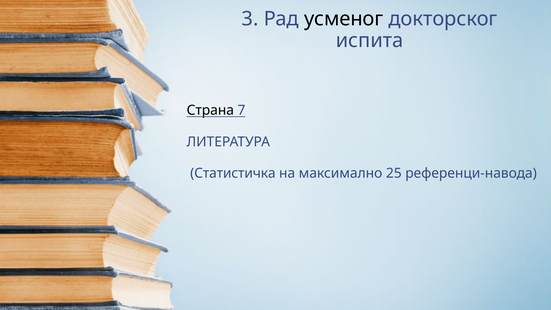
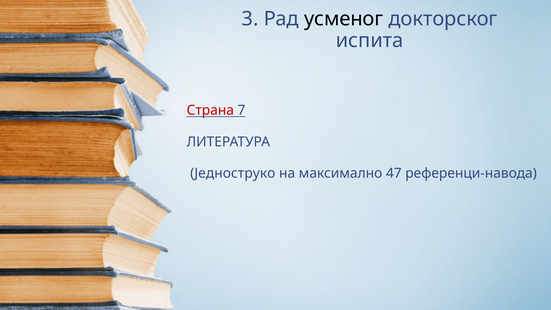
Страна colour: black -> red
Статистичка: Статистичка -> Једноструко
25: 25 -> 47
